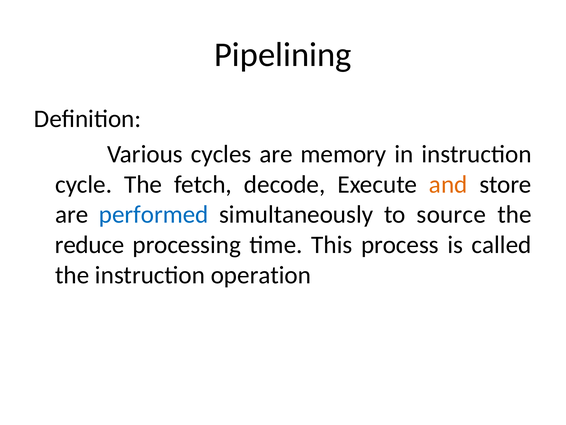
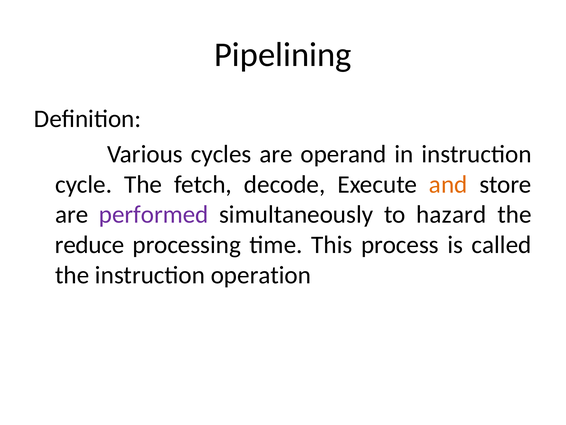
memory: memory -> operand
performed colour: blue -> purple
source: source -> hazard
